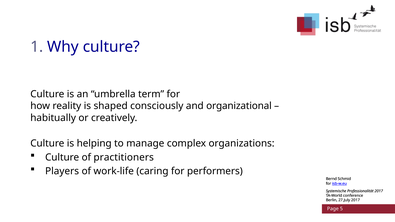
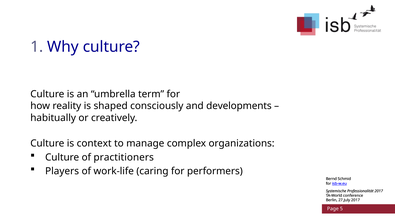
organizational: organizational -> developments
helping: helping -> context
